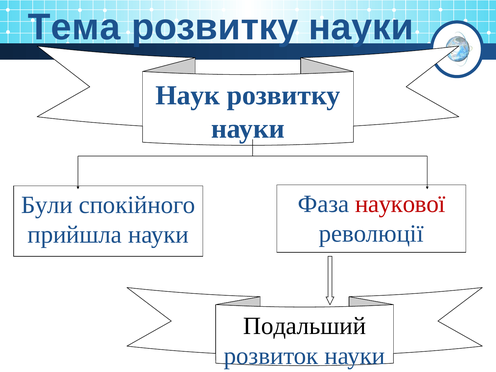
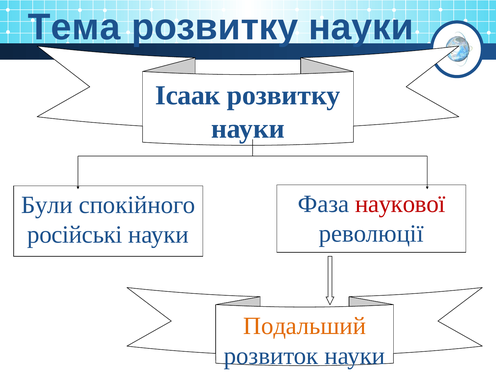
Наук: Наук -> Ісаак
прийшла: прийшла -> російські
Подальший colour: black -> orange
